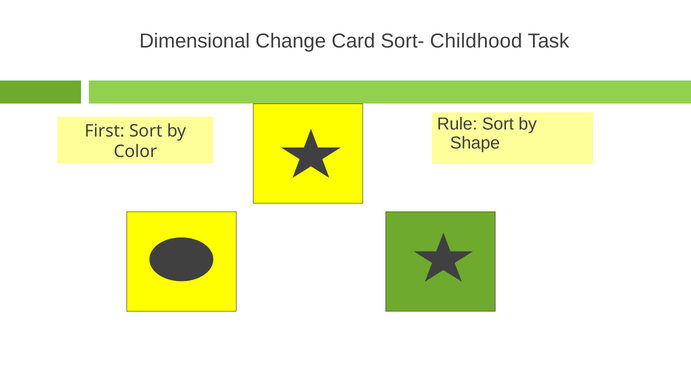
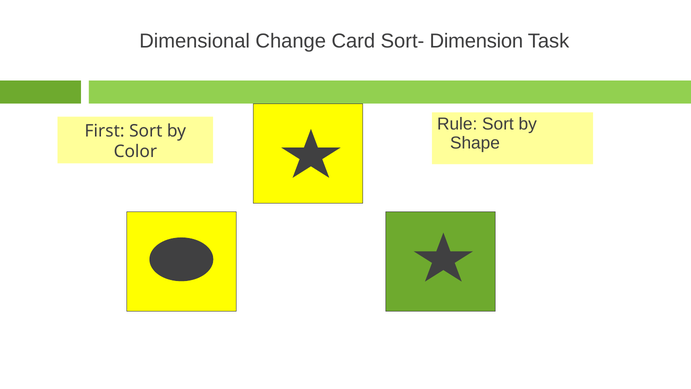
Childhood: Childhood -> Dimension
